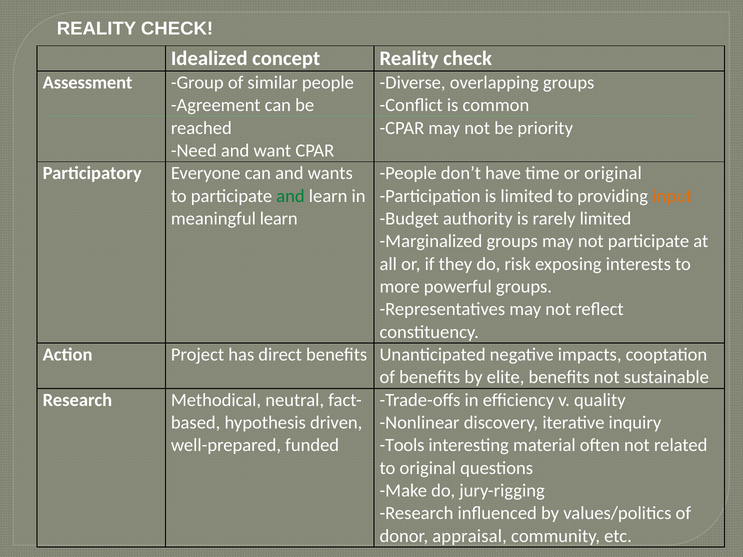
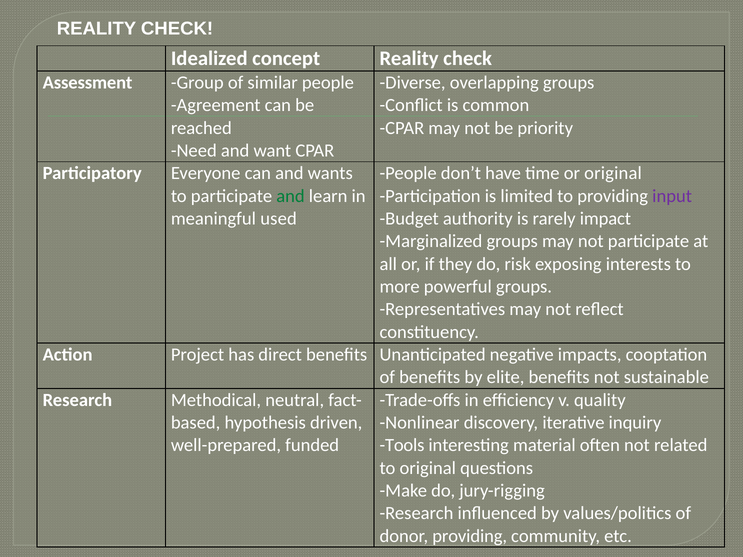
input colour: orange -> purple
meaningful learn: learn -> used
rarely limited: limited -> impact
donor appraisal: appraisal -> providing
